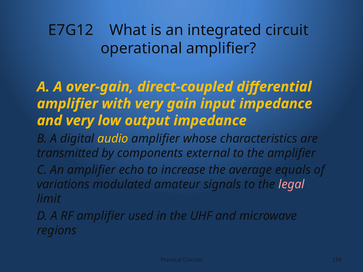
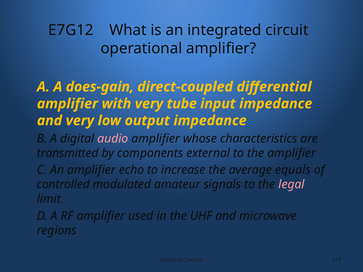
over-gain: over-gain -> does-gain
gain: gain -> tube
audio colour: yellow -> pink
variations: variations -> controlled
